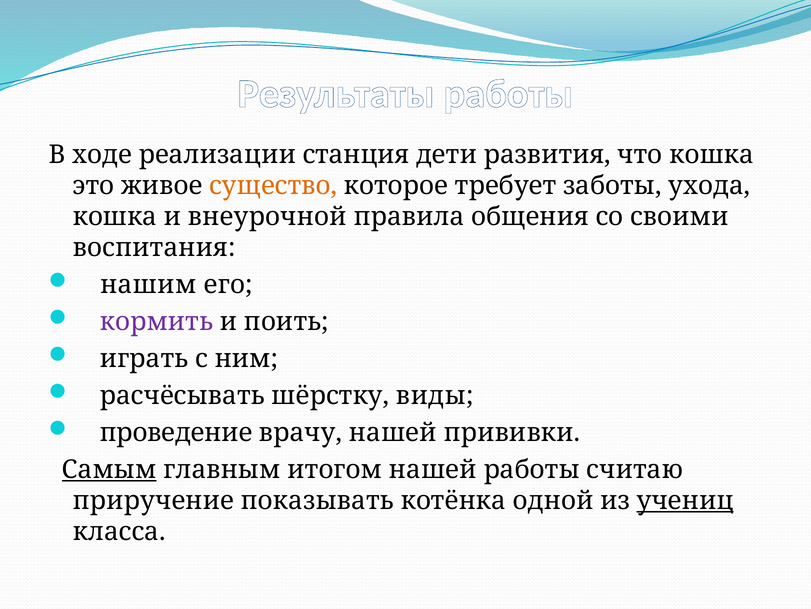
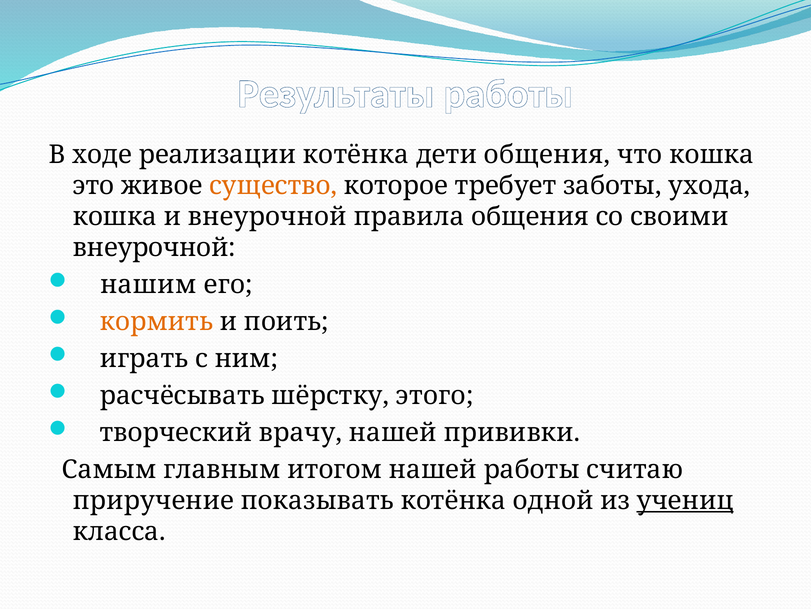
реализации станция: станция -> котёнка
дети развития: развития -> общения
воспитания at (154, 248): воспитания -> внеурочной
кормить colour: purple -> orange
виды: виды -> этого
проведение: проведение -> творческий
Самым underline: present -> none
